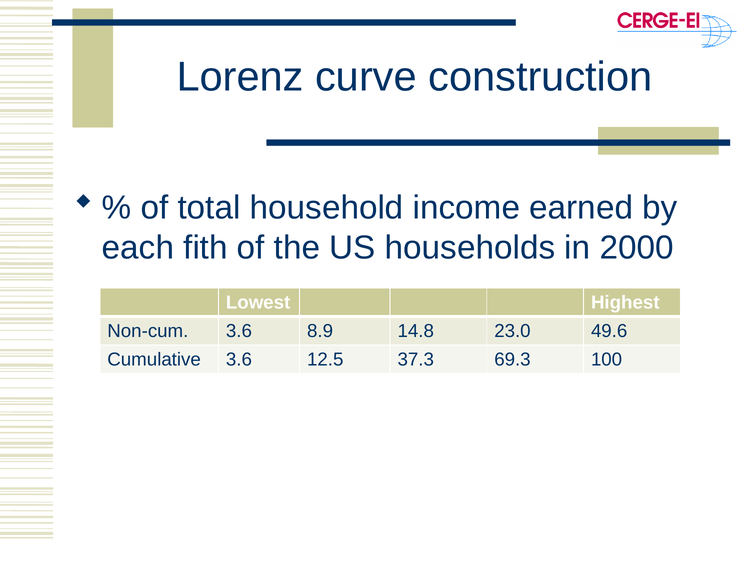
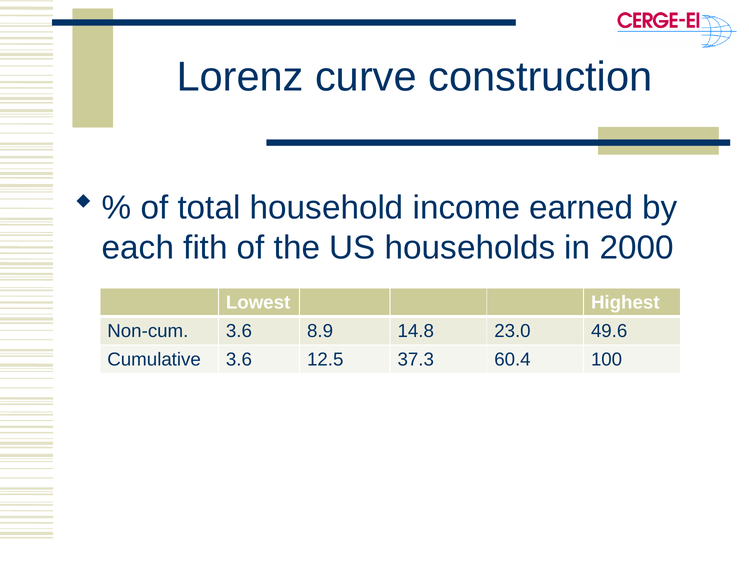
69.3: 69.3 -> 60.4
